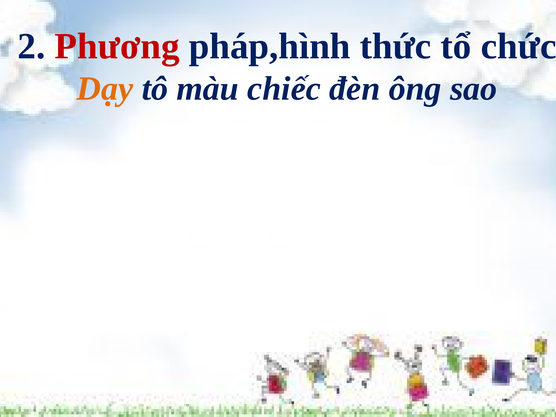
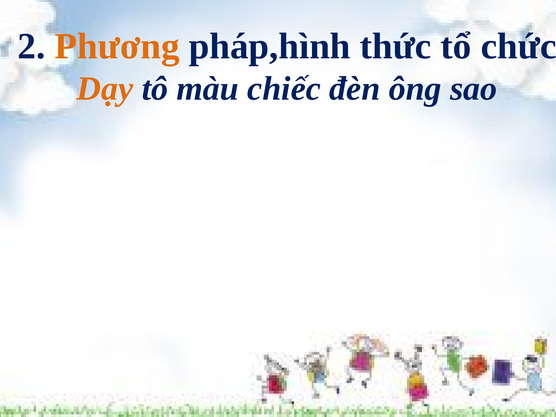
Phương colour: red -> orange
